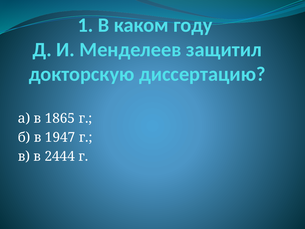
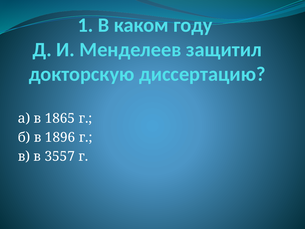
1947: 1947 -> 1896
2444: 2444 -> 3557
